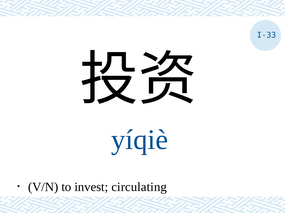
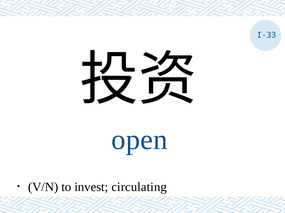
yíqiè: yíqiè -> open
